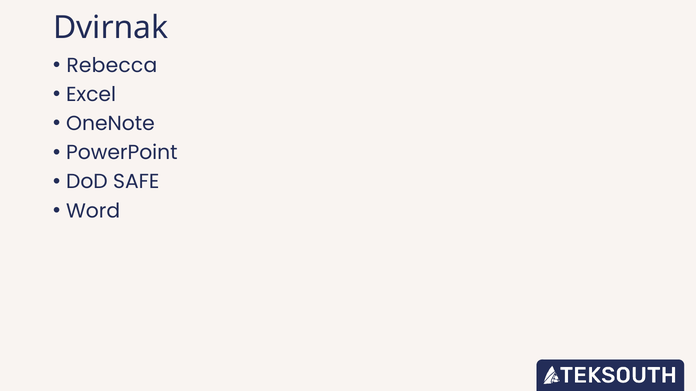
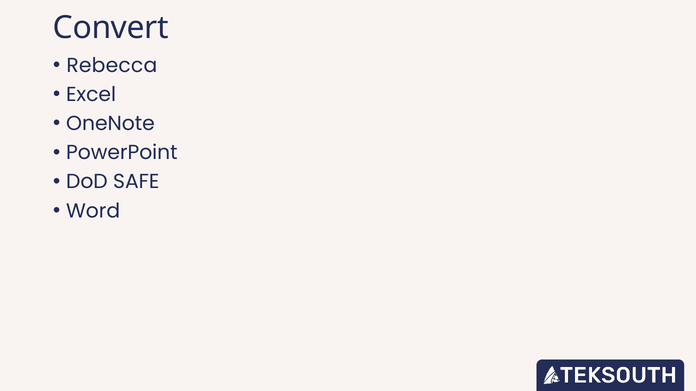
Dvirnak: Dvirnak -> Convert
